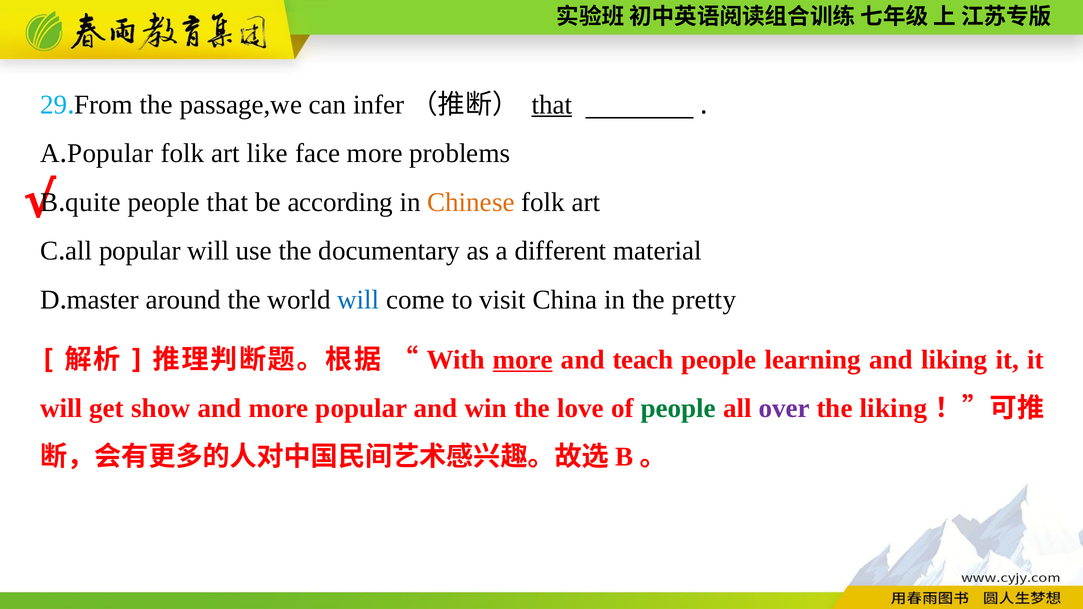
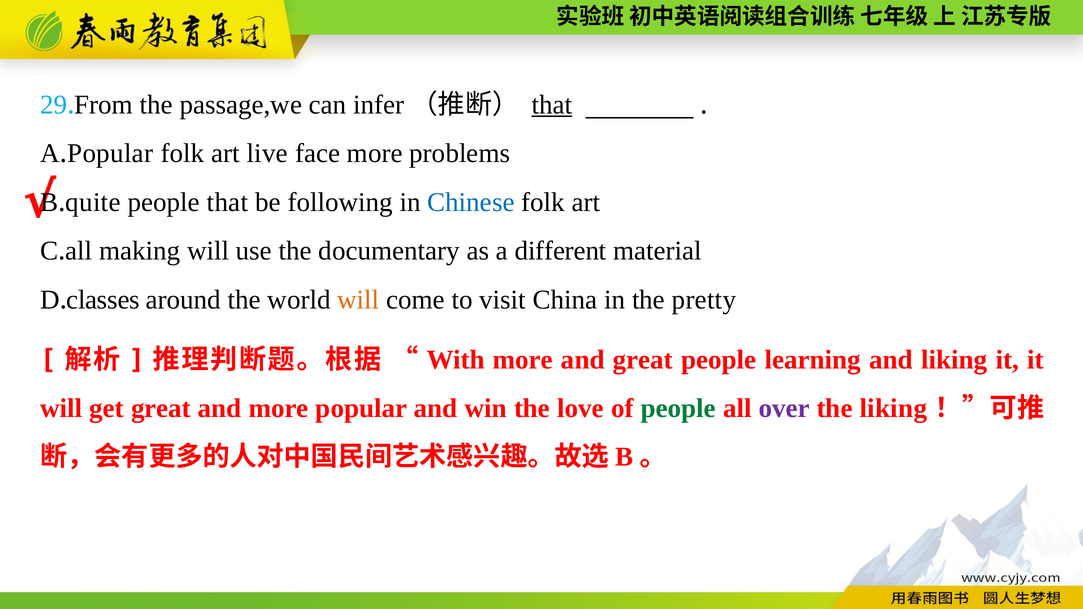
like: like -> live
according: according -> following
Chinese colour: orange -> blue
all popular: popular -> making
master: master -> classes
will at (358, 300) colour: blue -> orange
more at (523, 360) underline: present -> none
and teach: teach -> great
get show: show -> great
